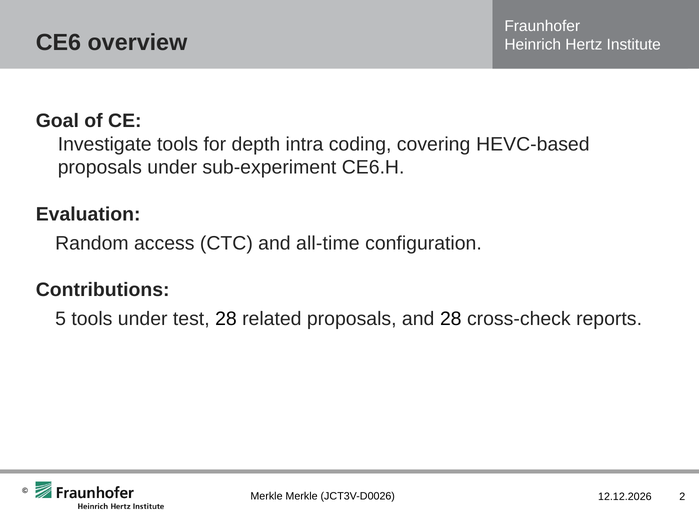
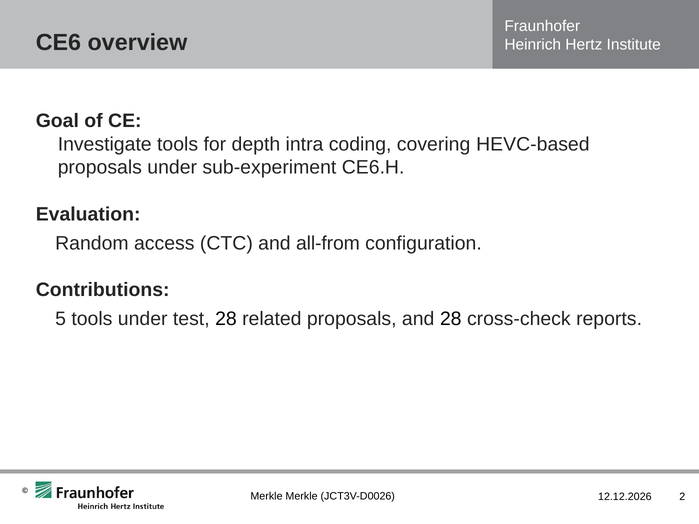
all-time: all-time -> all-from
